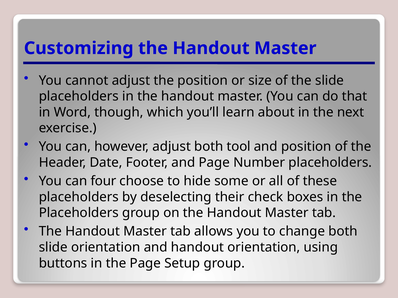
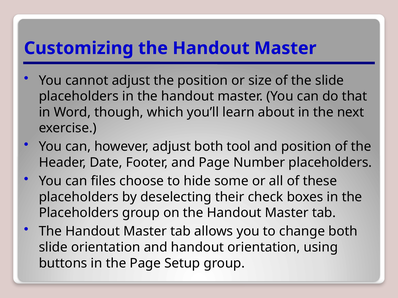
four: four -> files
